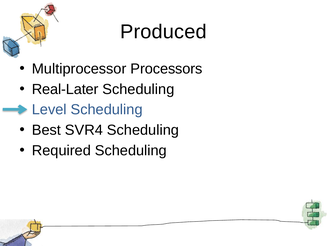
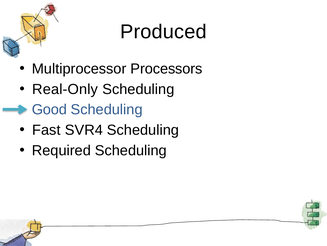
Real-Later: Real-Later -> Real-Only
Level: Level -> Good
Best: Best -> Fast
